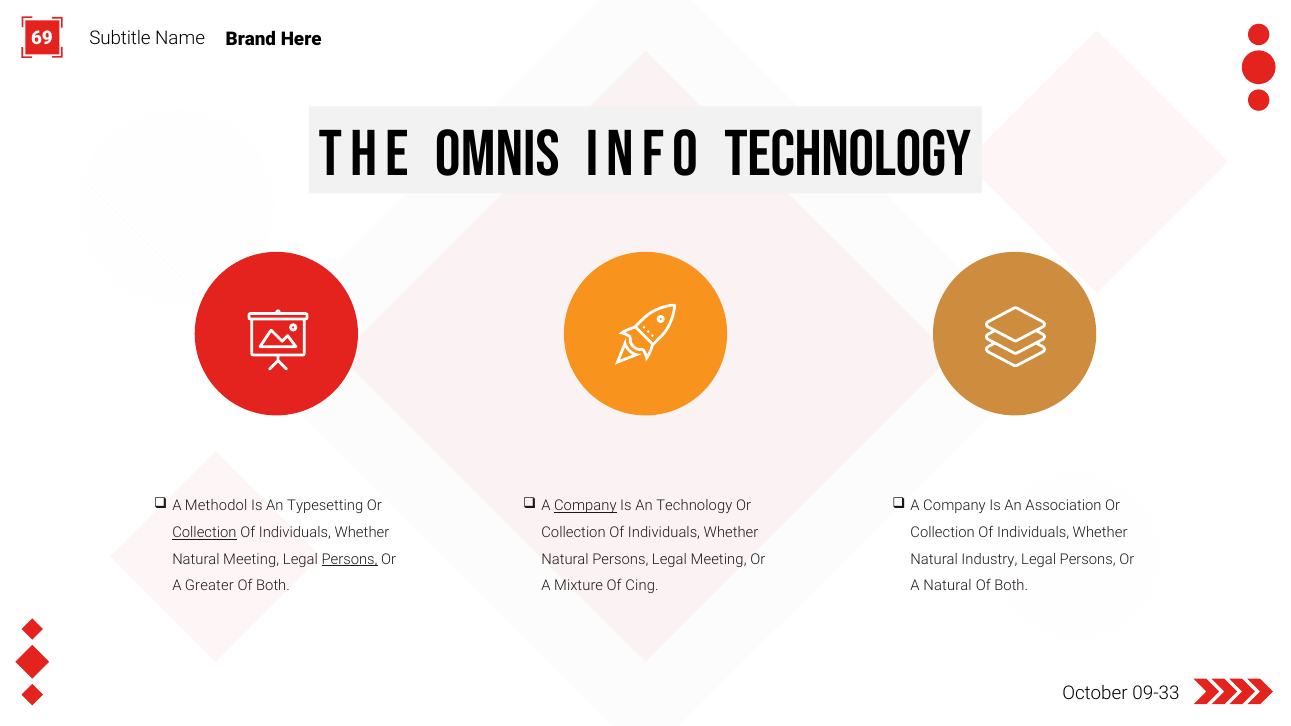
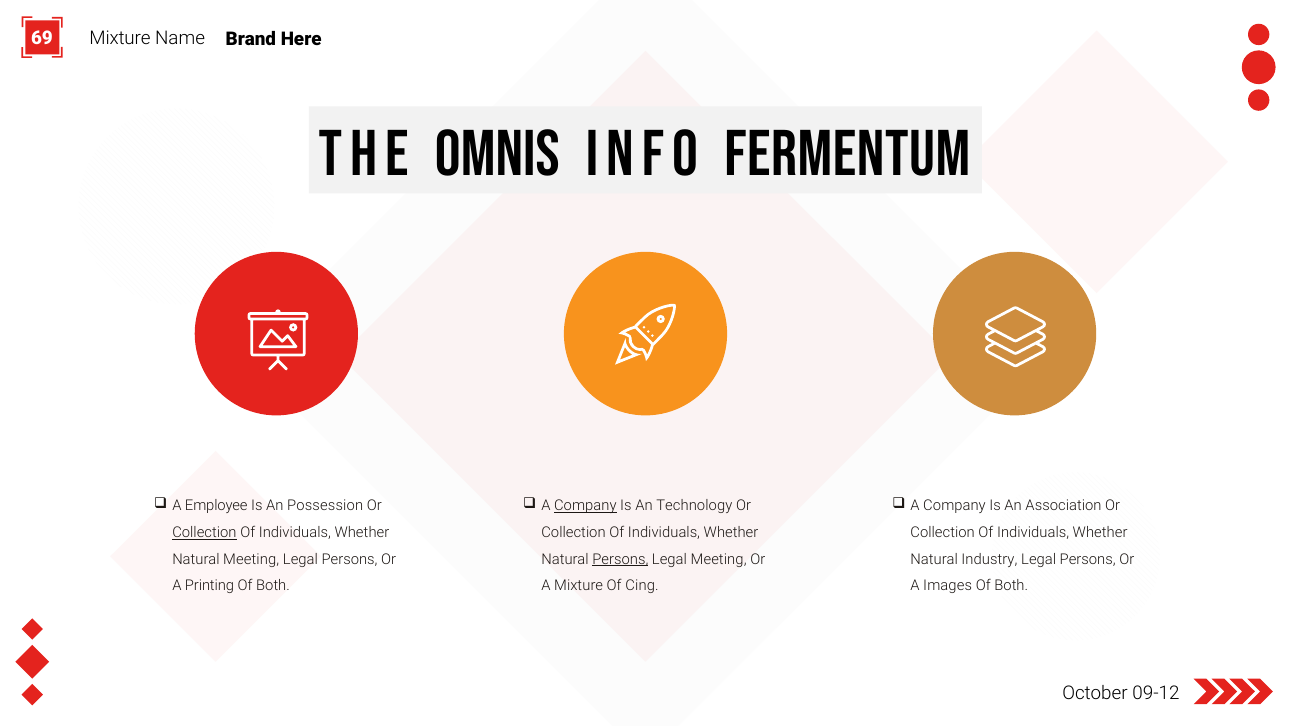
Subtitle at (120, 39): Subtitle -> Mixture
info technology: technology -> fermentum
Methodol: Methodol -> Employee
Typesetting: Typesetting -> Possession
Persons at (350, 559) underline: present -> none
Persons at (620, 559) underline: none -> present
Greater: Greater -> Printing
A Natural: Natural -> Images
09-33: 09-33 -> 09-12
